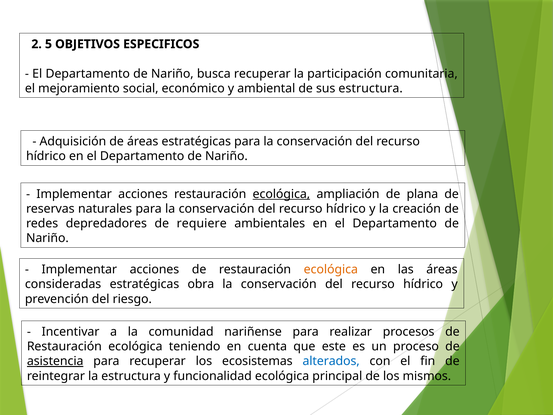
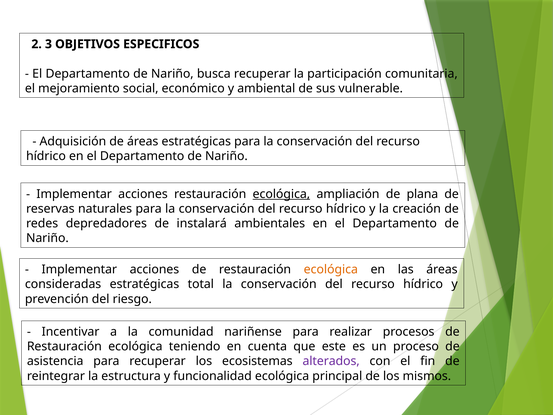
5: 5 -> 3
sus estructura: estructura -> vulnerable
requiere: requiere -> instalará
obra: obra -> total
asistencia underline: present -> none
alterados colour: blue -> purple
